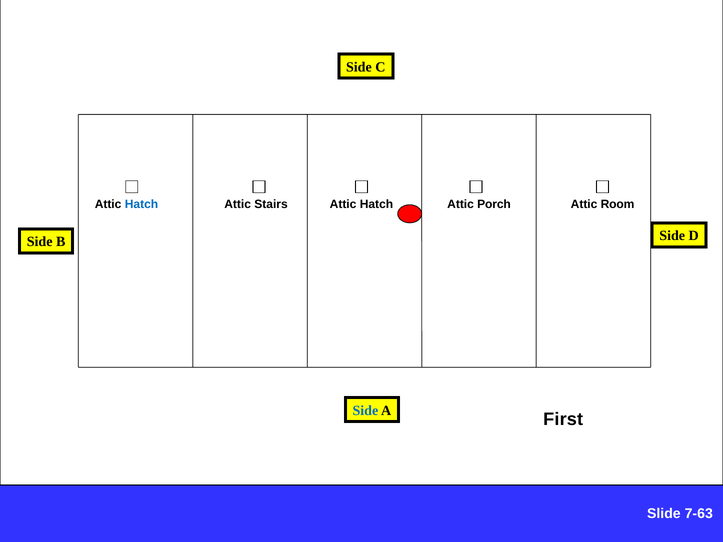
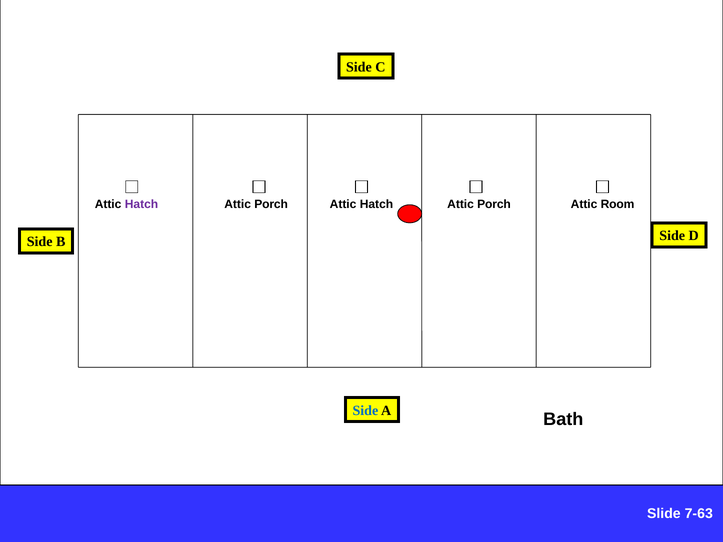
Hatch at (141, 204) colour: blue -> purple
Stairs at (271, 204): Stairs -> Porch
First: First -> Bath
